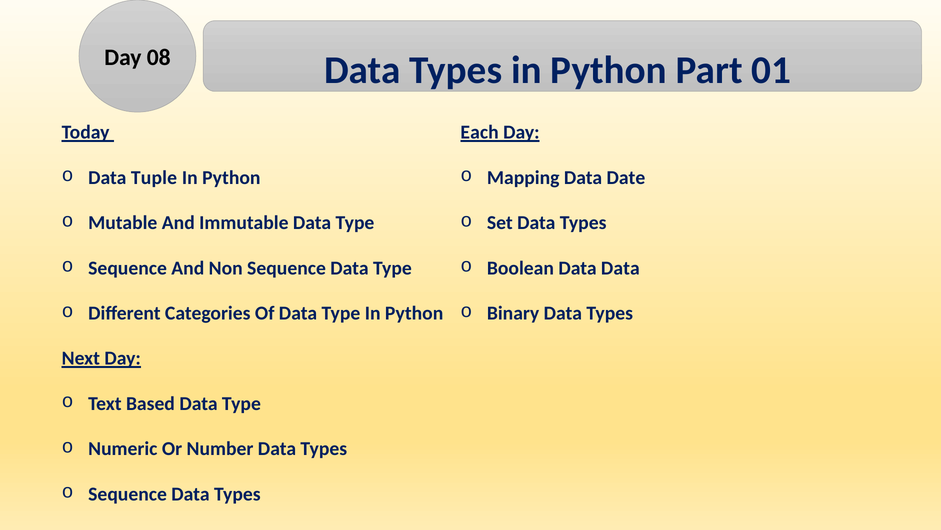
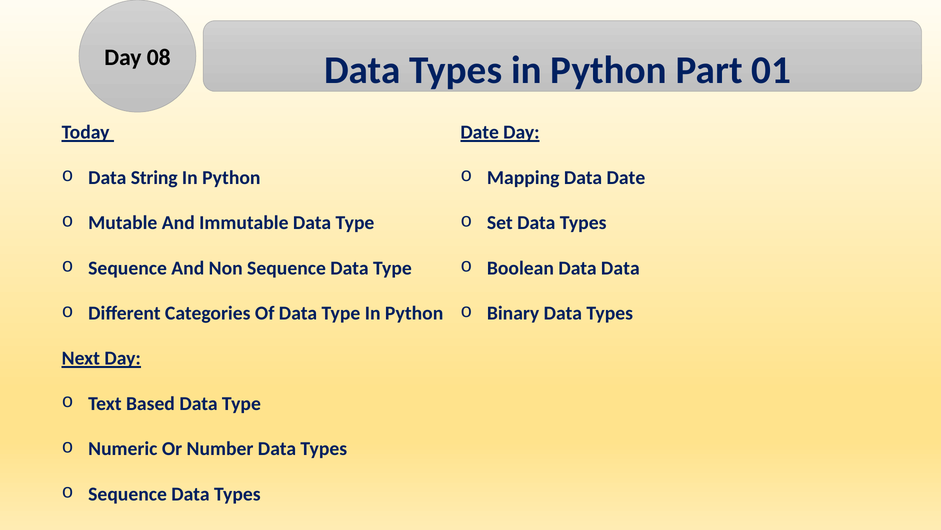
Each at (480, 132): Each -> Date
Tuple: Tuple -> String
